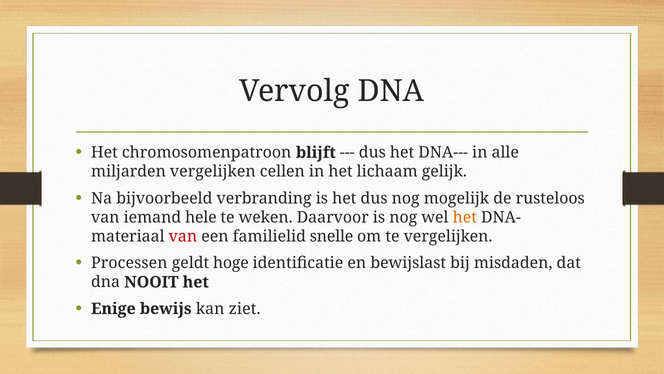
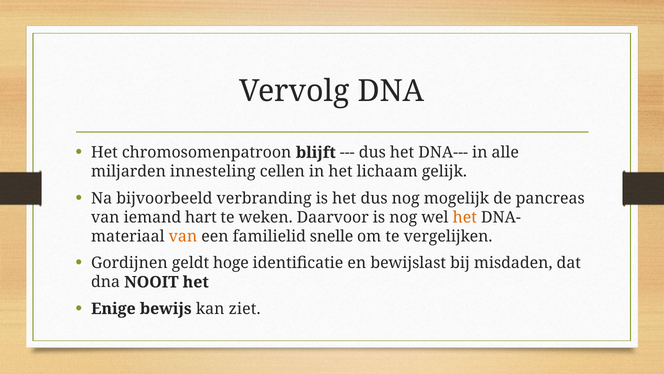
miljarden vergelijken: vergelijken -> innesteling
rusteloos: rusteloos -> pancreas
hele: hele -> hart
van at (183, 236) colour: red -> orange
Processen: Processen -> Gordijnen
